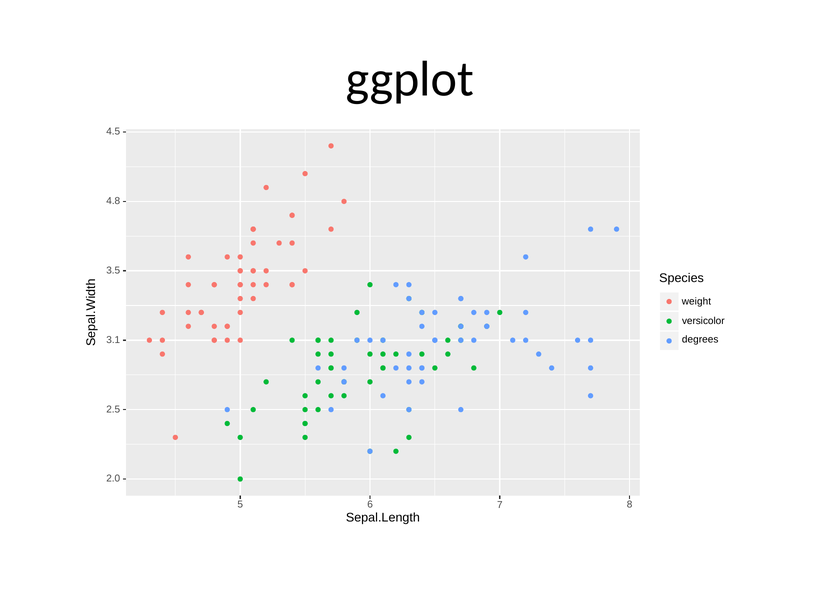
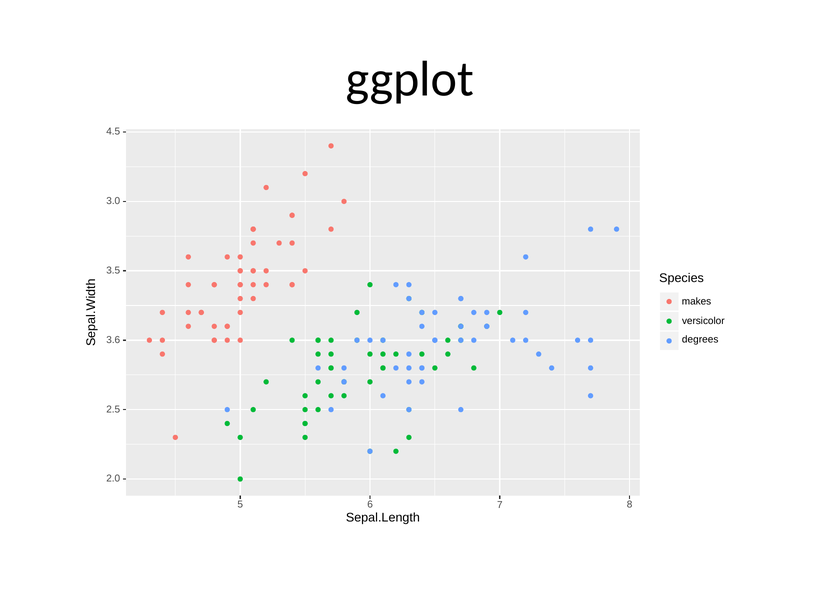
4.8: 4.8 -> 3.0
weight: weight -> makes
3.1: 3.1 -> 3.6
